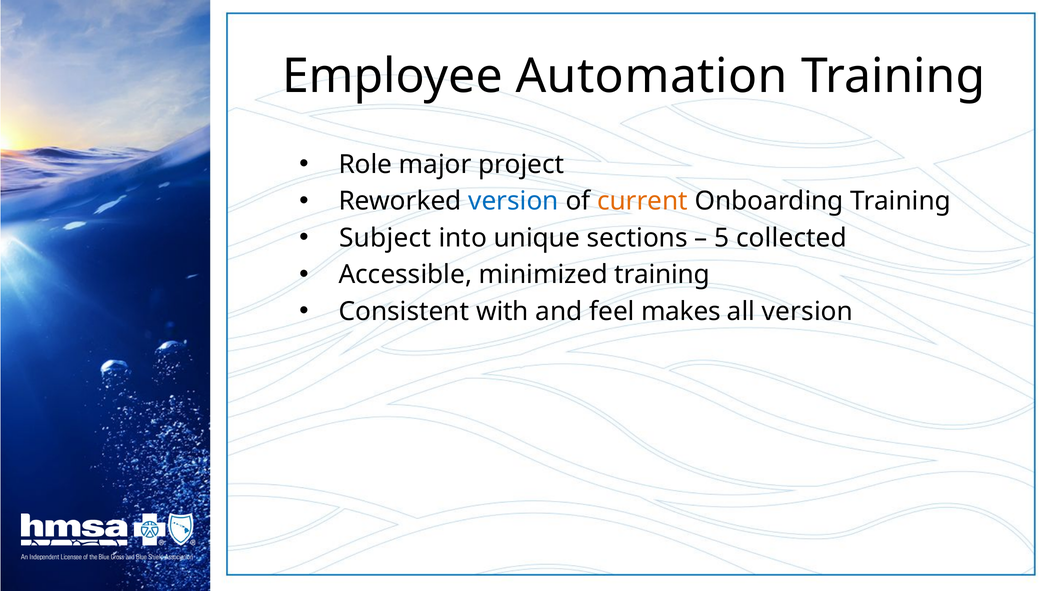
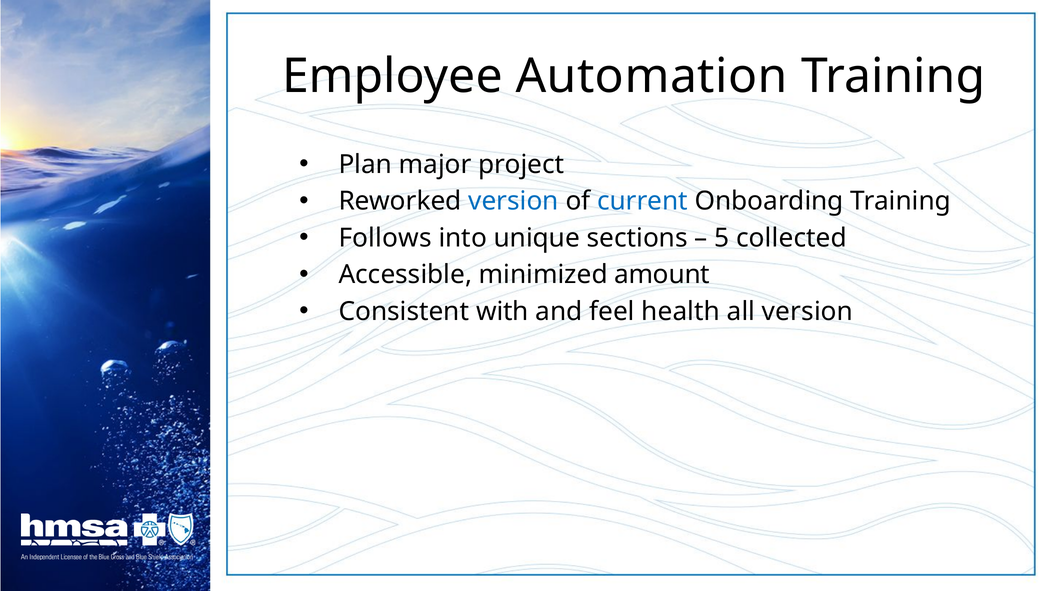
Role: Role -> Plan
current colour: orange -> blue
Subject: Subject -> Follows
minimized training: training -> amount
makes: makes -> health
